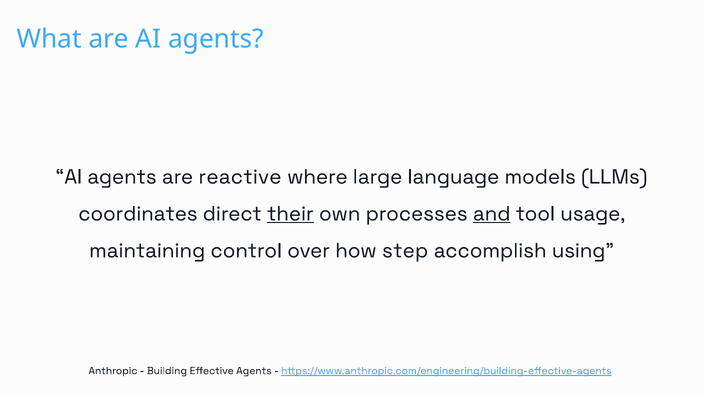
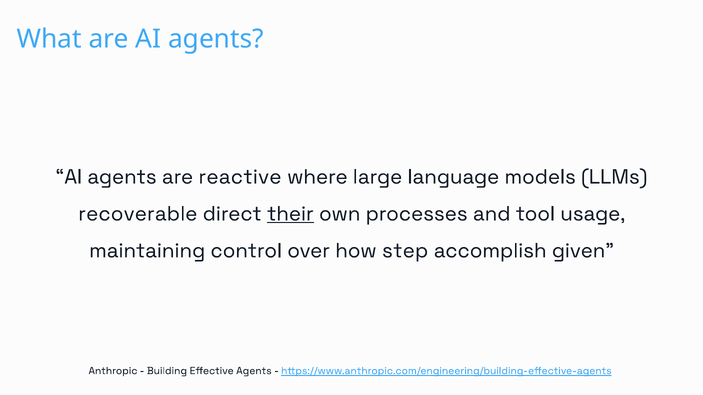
coordinates: coordinates -> recoverable
and underline: present -> none
using: using -> given
